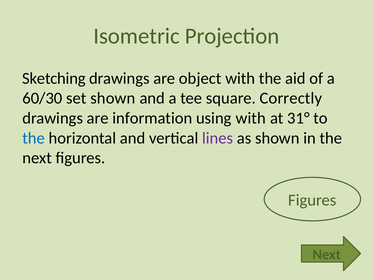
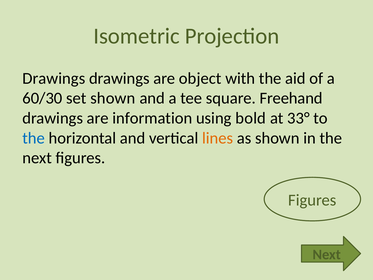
Sketching at (54, 78): Sketching -> Drawings
Correctly: Correctly -> Freehand
using with: with -> bold
31°: 31° -> 33°
lines colour: purple -> orange
